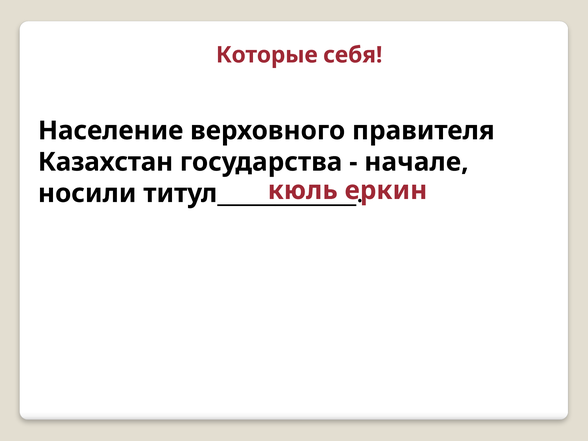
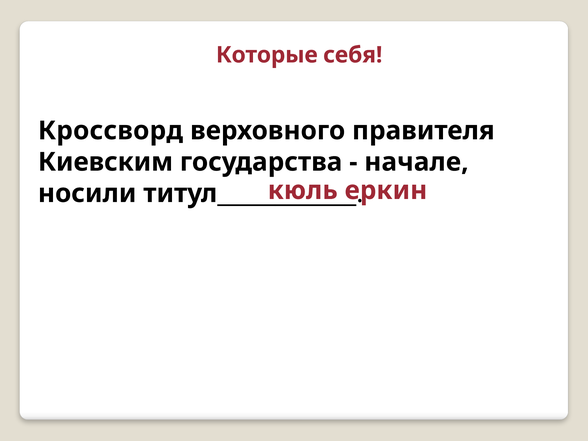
Население: Население -> Кроссворд
Казахстан: Казахстан -> Киевским
